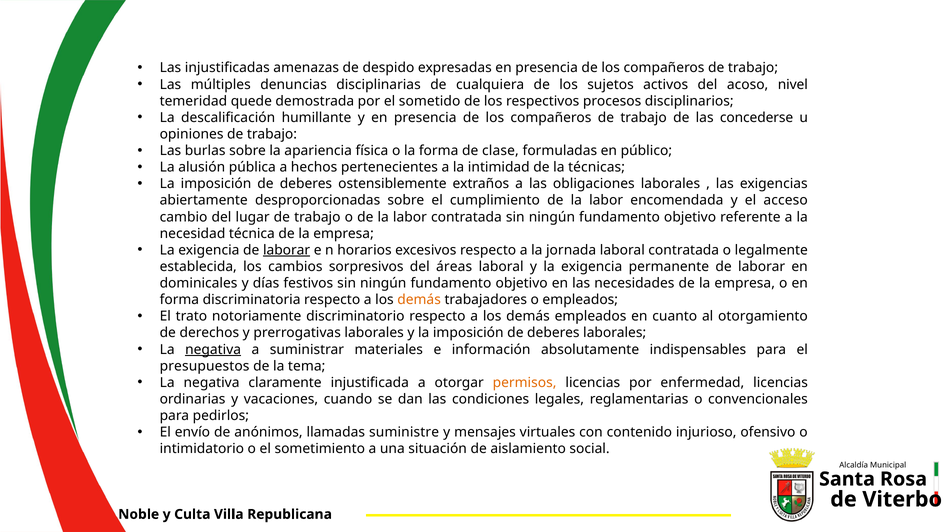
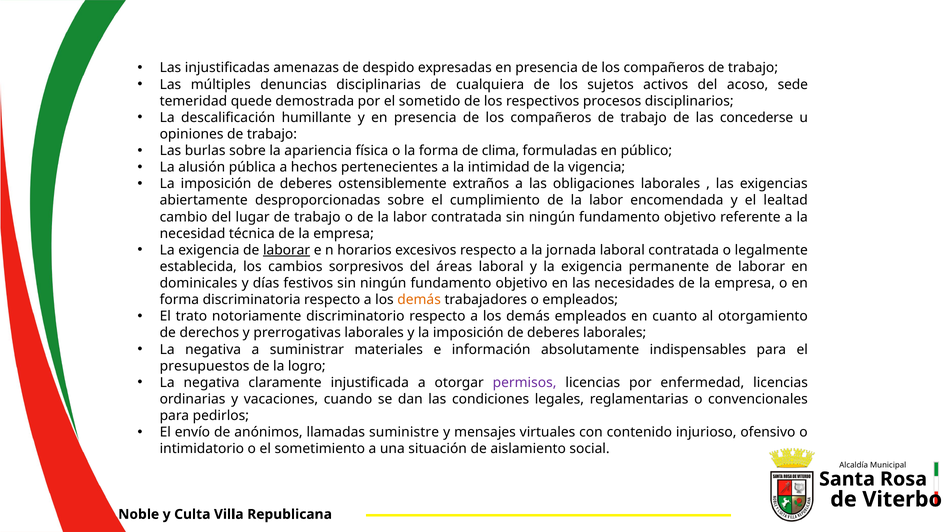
nivel: nivel -> sede
clase: clase -> clima
técnicas: técnicas -> vigencia
acceso: acceso -> lealtad
negativa at (213, 350) underline: present -> none
tema: tema -> logro
permisos colour: orange -> purple
